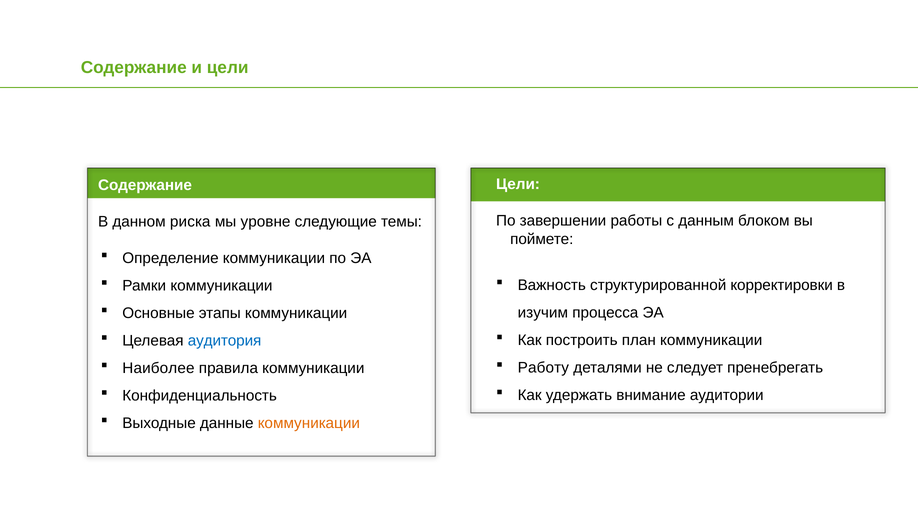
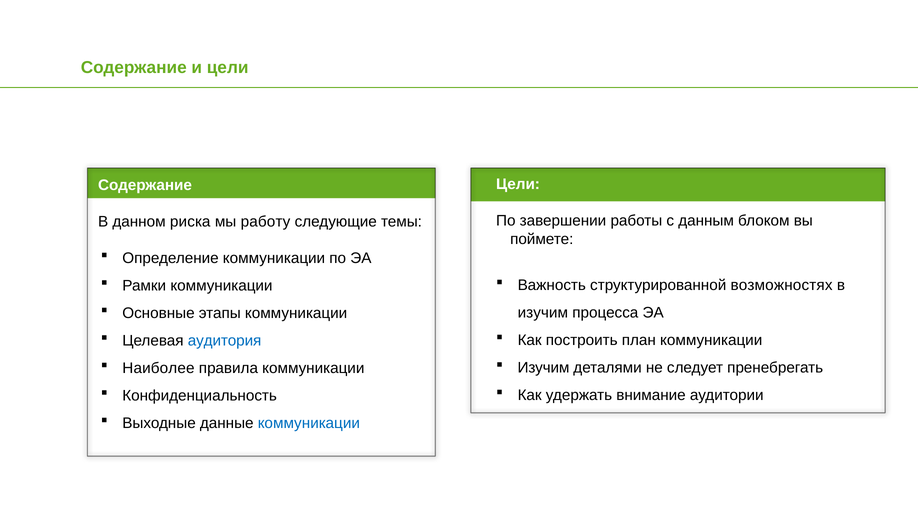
уровне: уровне -> работу
корректировки: корректировки -> возможностях
Работу at (543, 367): Работу -> Изучим
коммуникации at (309, 423) colour: orange -> blue
